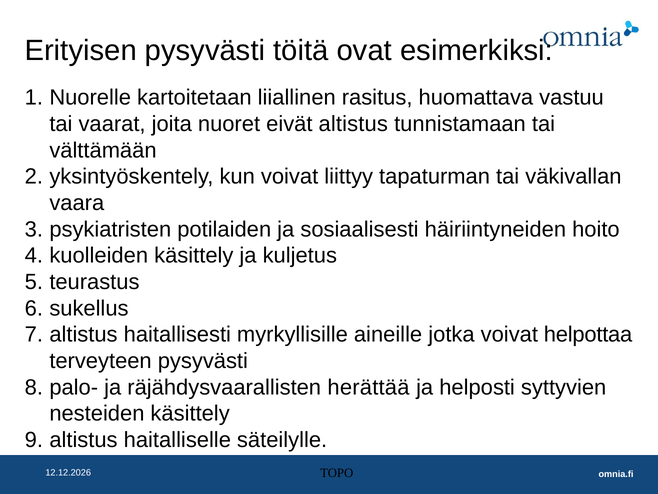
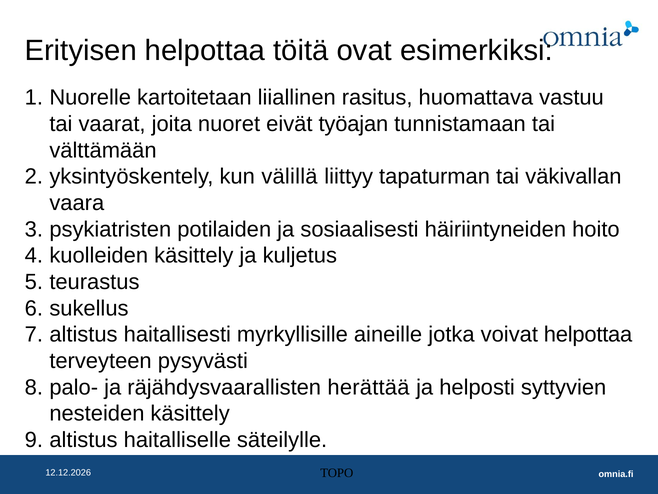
Erityisen pysyvästi: pysyvästi -> helpottaa
eivät altistus: altistus -> työajan
kun voivat: voivat -> välillä
